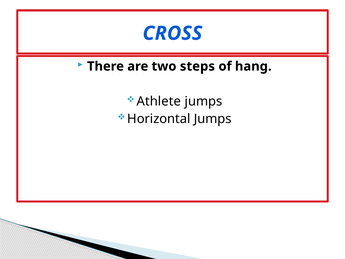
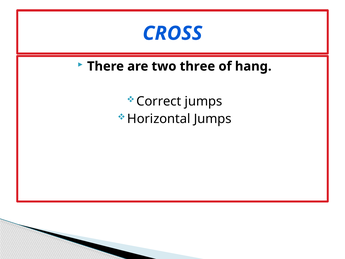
steps: steps -> three
Athlete: Athlete -> Correct
